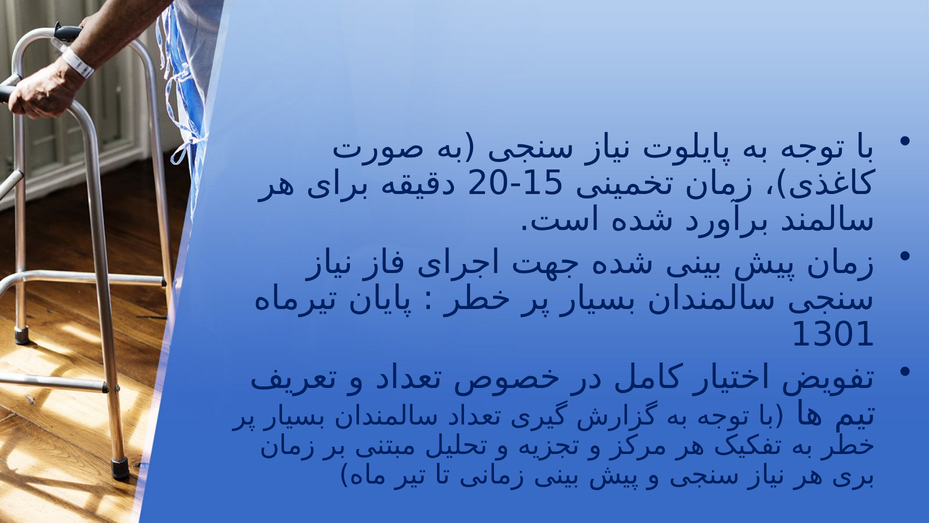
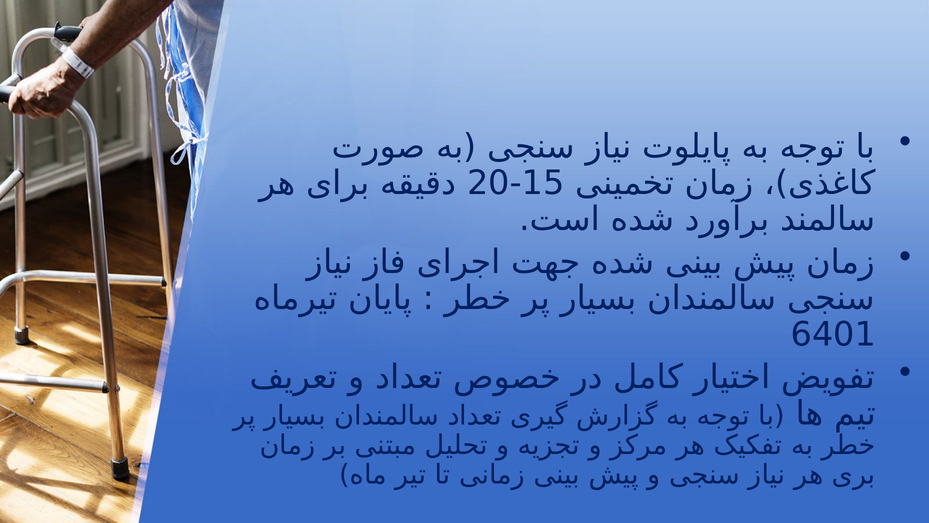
1301: 1301 -> 6401
